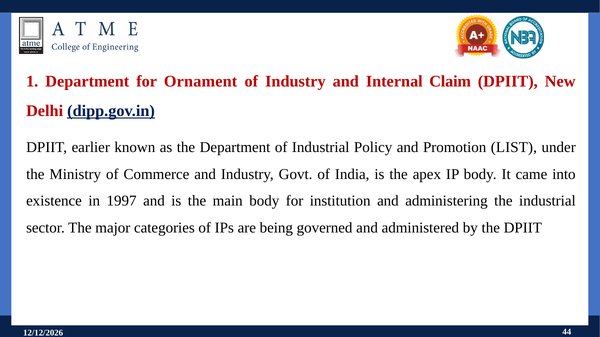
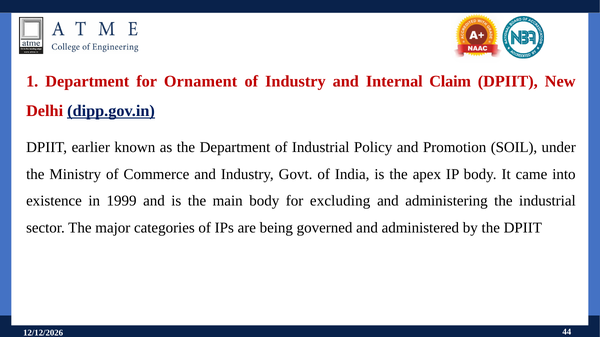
LIST: LIST -> SOIL
1997: 1997 -> 1999
institution: institution -> excluding
